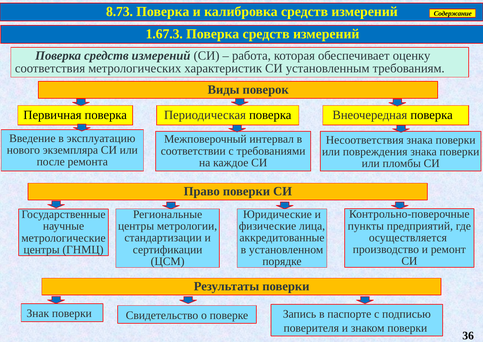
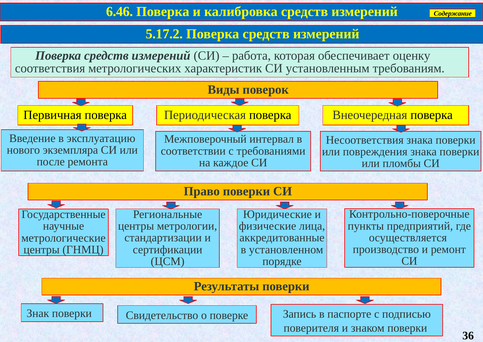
8.73: 8.73 -> 6.46
1.67.3: 1.67.3 -> 5.17.2
